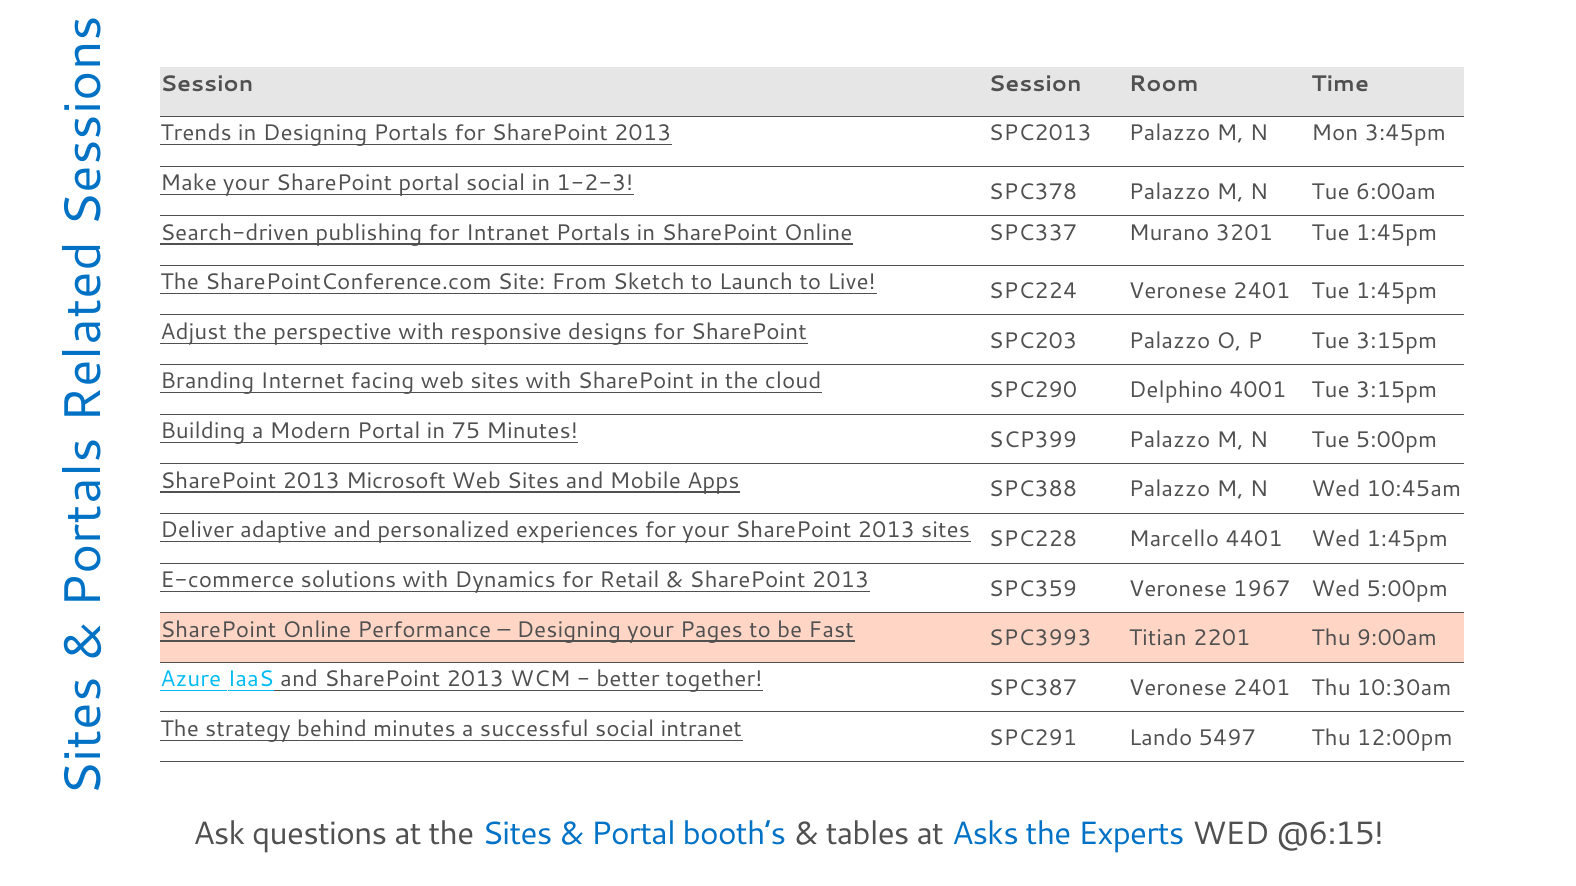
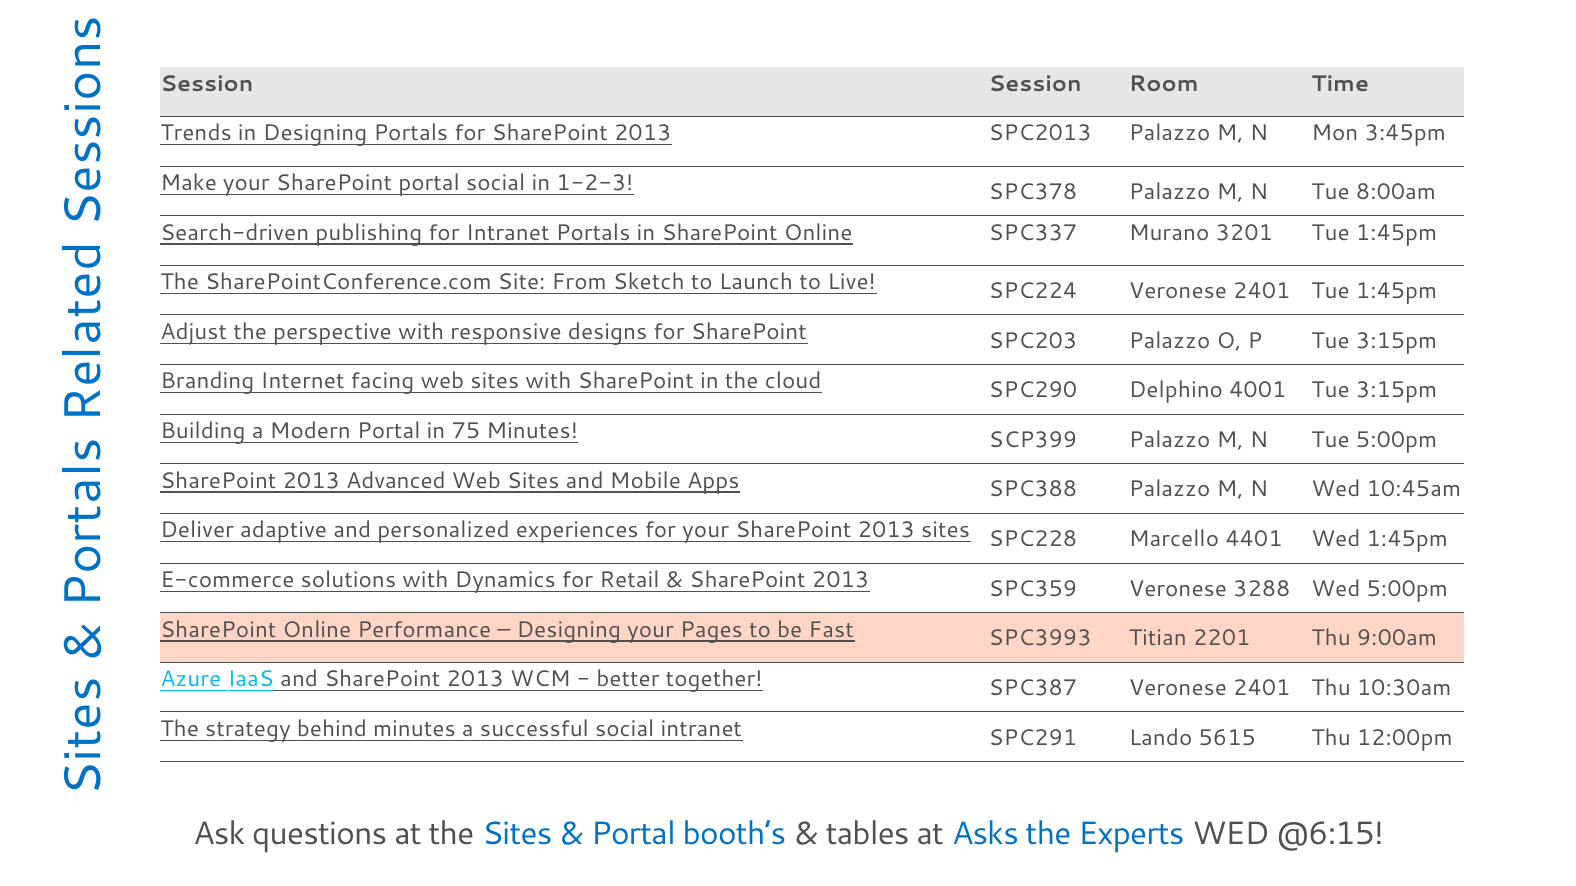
6:00am: 6:00am -> 8:00am
Microsoft: Microsoft -> Advanced
1967: 1967 -> 3288
5497: 5497 -> 5615
